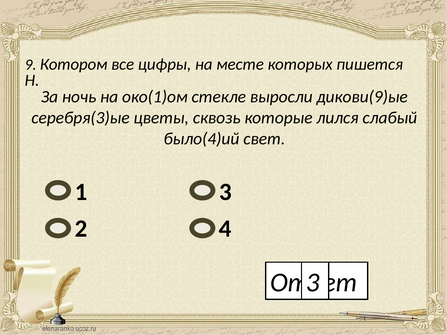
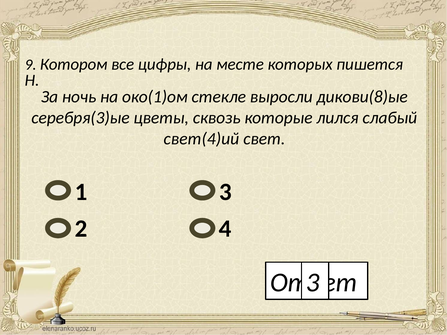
дикови(9)ые: дикови(9)ые -> дикови(8)ые
было(4)ий: было(4)ий -> свет(4)ий
